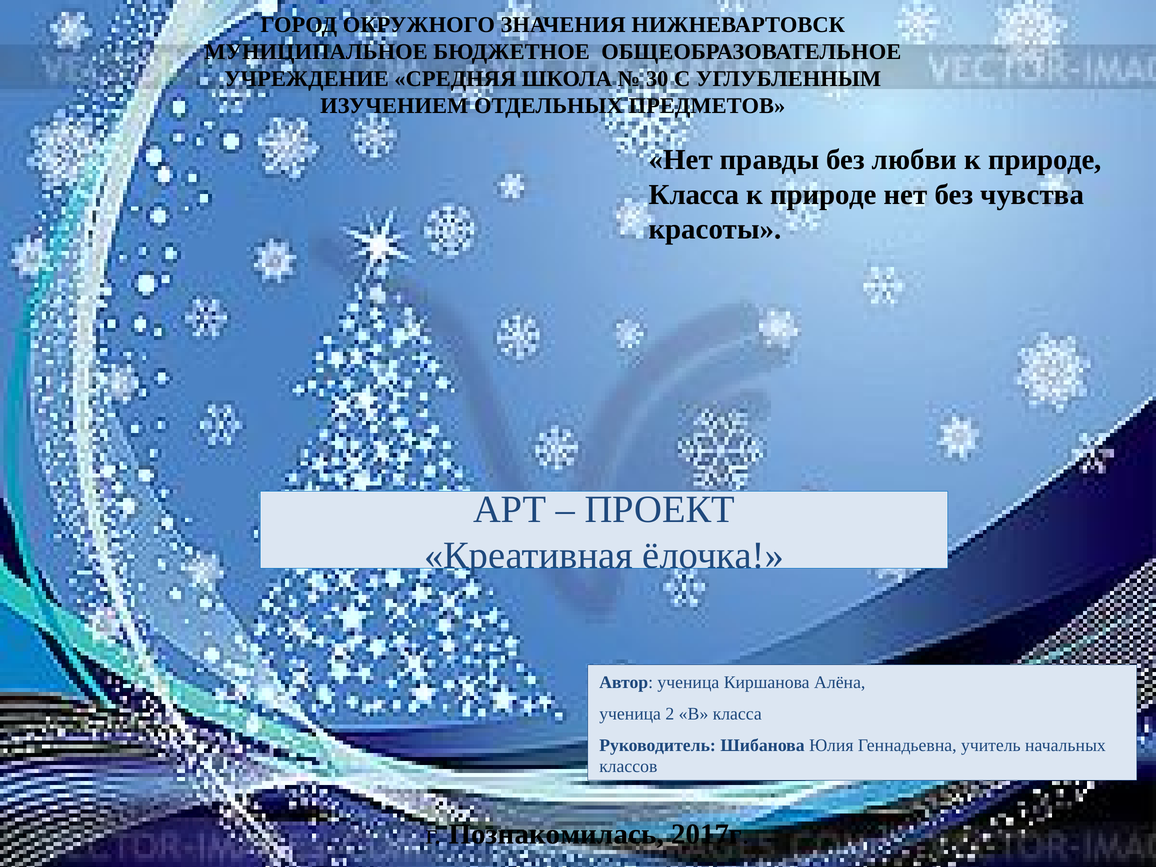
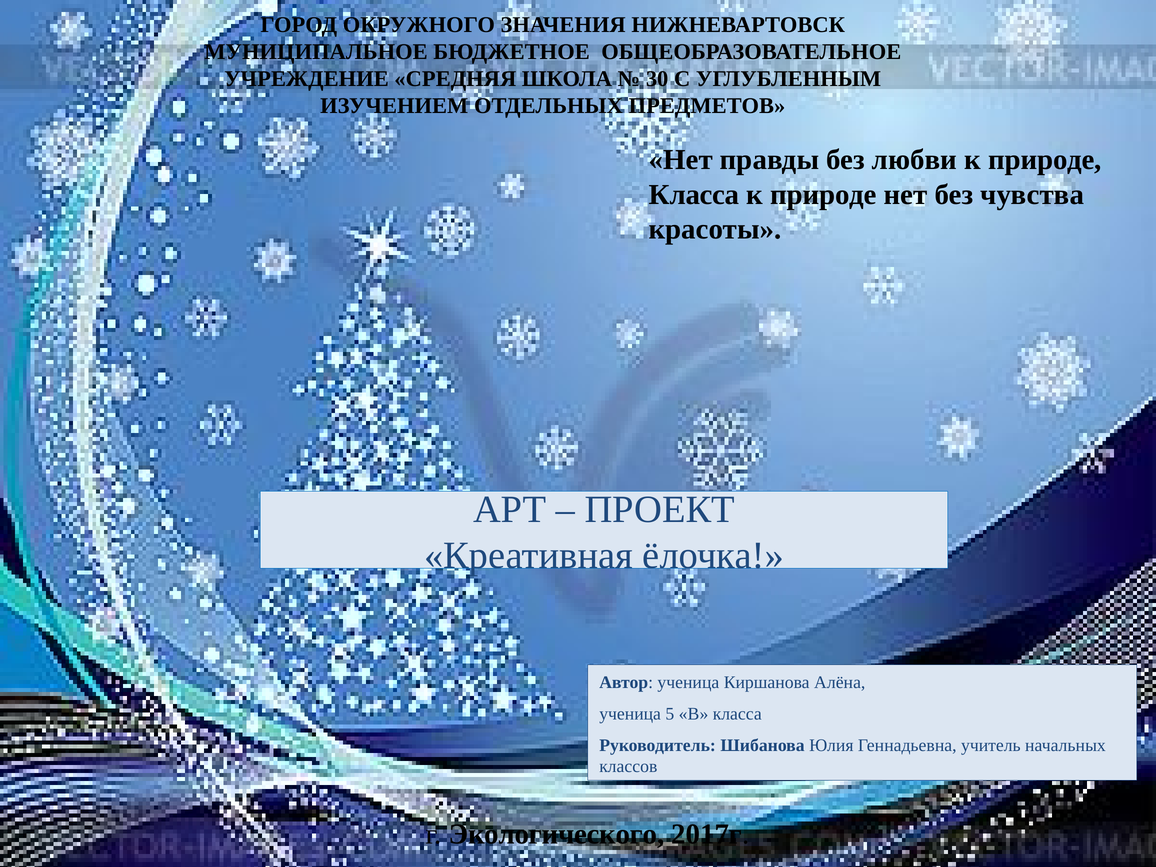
2: 2 -> 5
Познакомилась: Познакомилась -> Экологического
